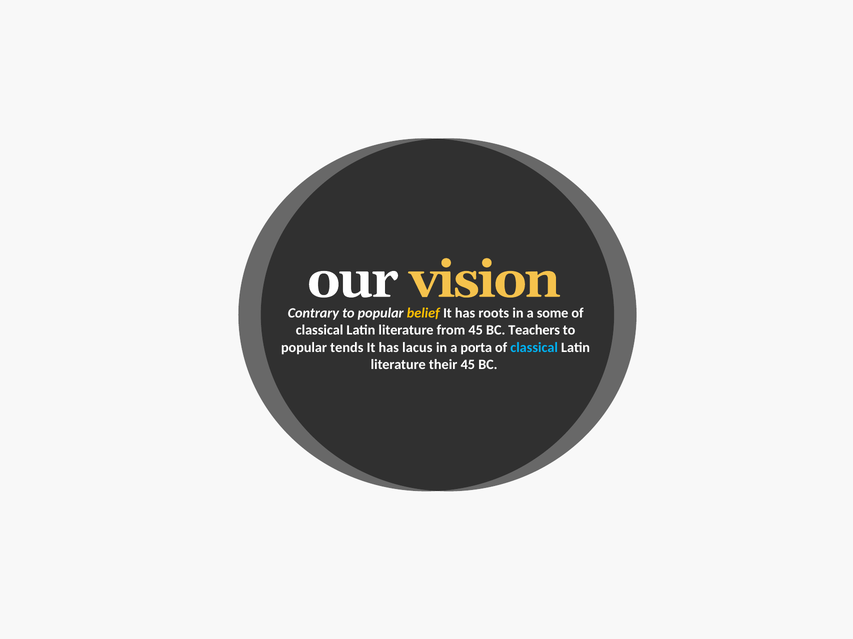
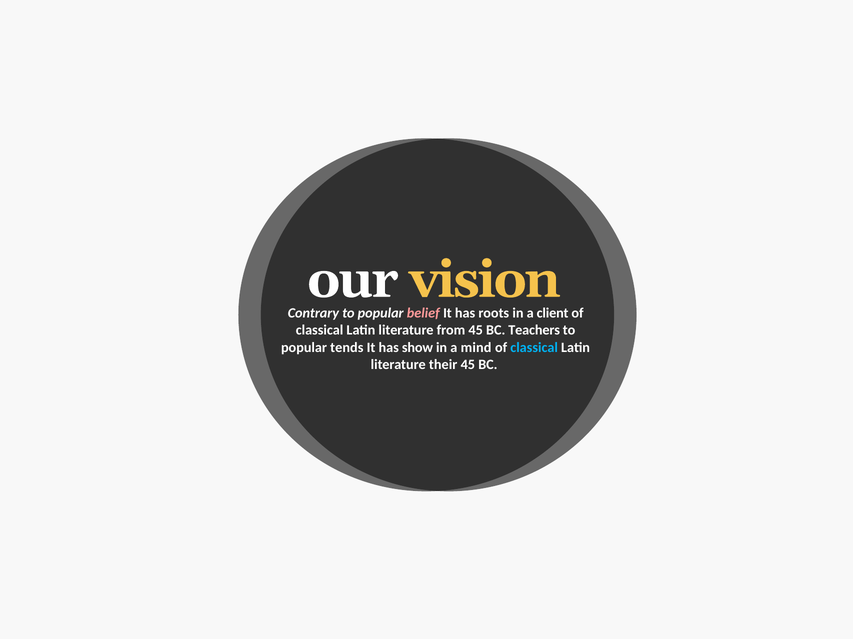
belief colour: yellow -> pink
some: some -> client
lacus: lacus -> show
porta: porta -> mind
